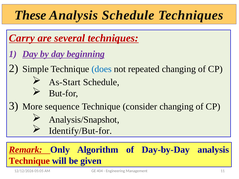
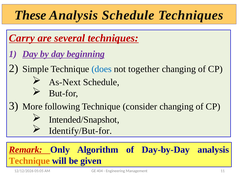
repeated: repeated -> together
As-Start: As-Start -> As-Next
sequence: sequence -> following
Analysis/Snapshot: Analysis/Snapshot -> Intended/Snapshot
Technique at (29, 161) colour: red -> orange
